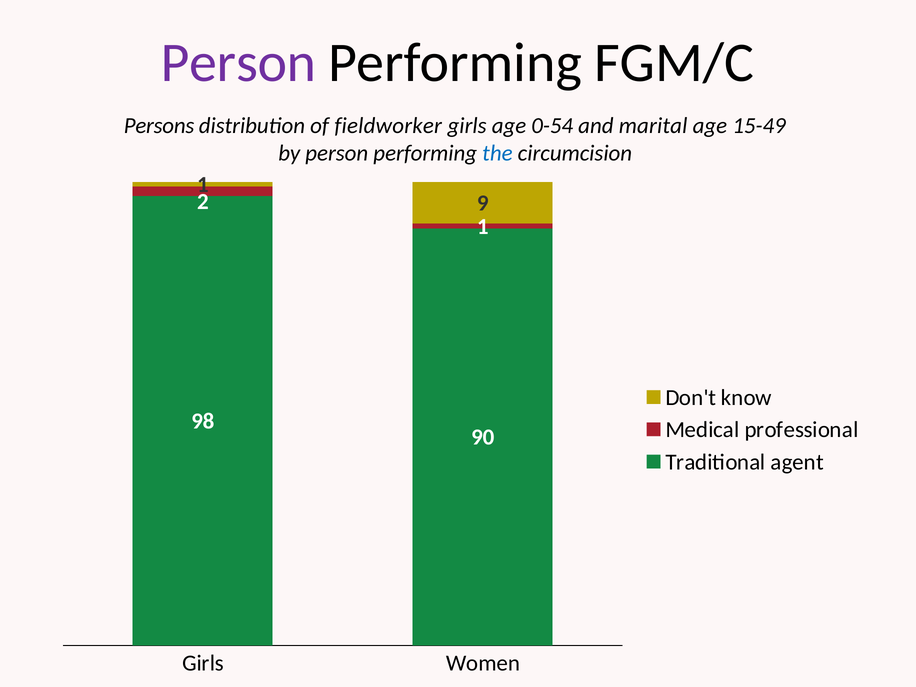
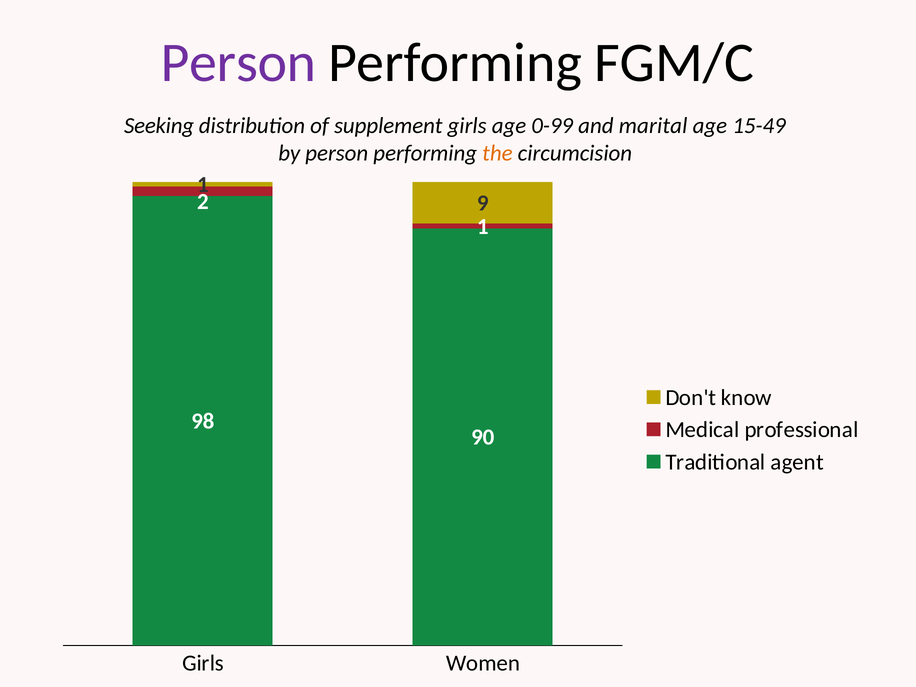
Persons: Persons -> Seeking
fieldworker: fieldworker -> supplement
0-54: 0-54 -> 0-99
the colour: blue -> orange
